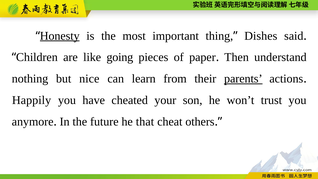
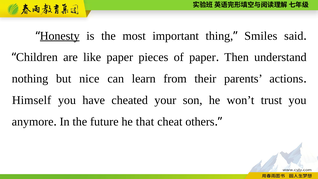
Dishes: Dishes -> Smiles
like going: going -> paper
parents underline: present -> none
Happily: Happily -> Himself
